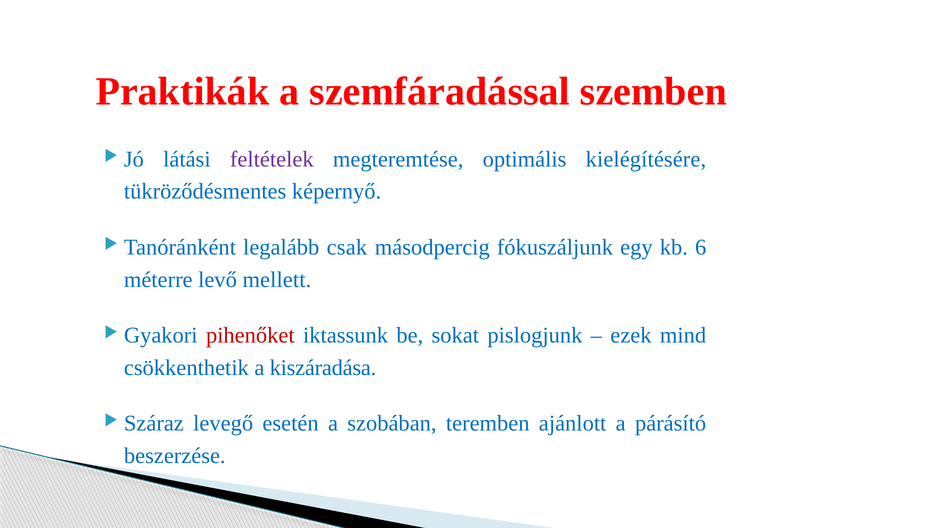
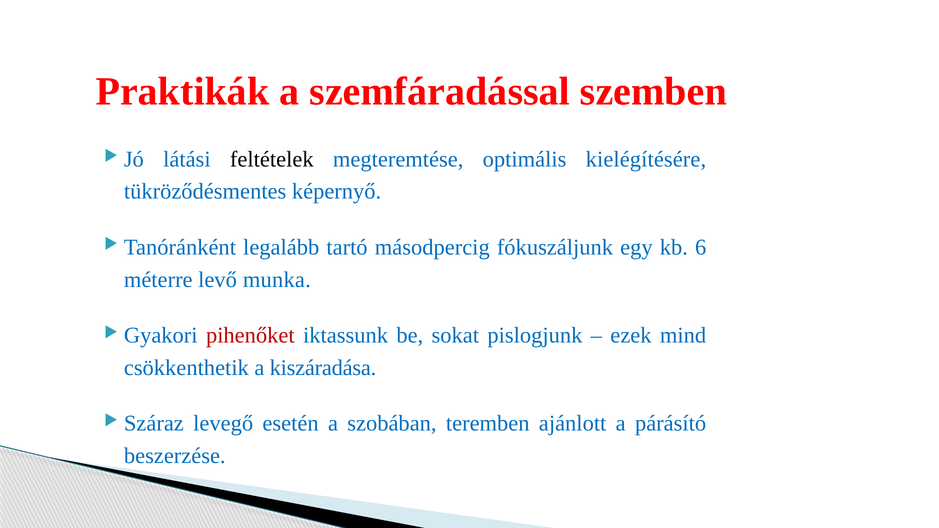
feltételek colour: purple -> black
csak: csak -> tartó
mellett: mellett -> munka
